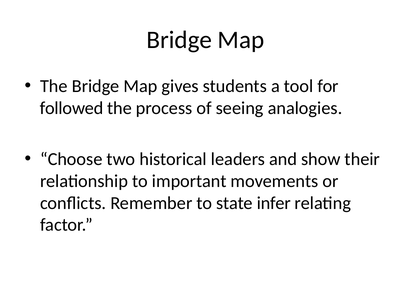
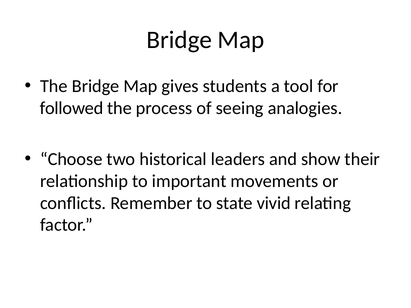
infer: infer -> vivid
